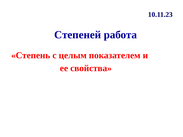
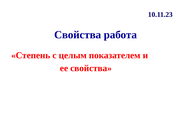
Степеней at (78, 35): Степеней -> Свойства
